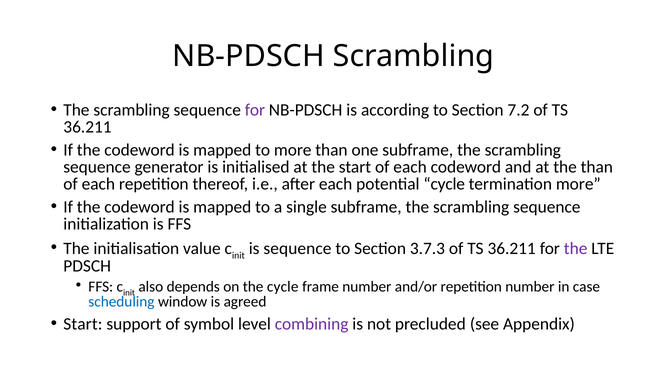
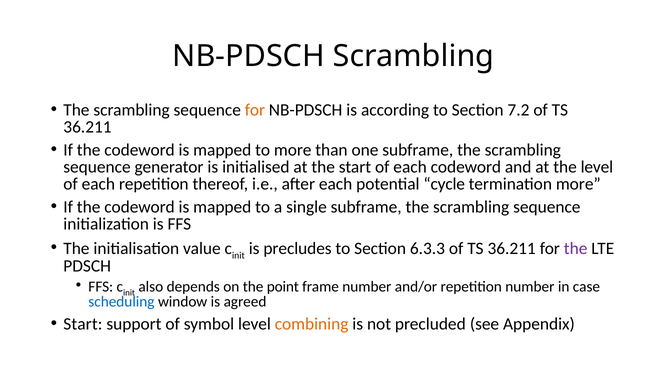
for at (255, 110) colour: purple -> orange
the than: than -> level
is sequence: sequence -> precludes
3.7.3: 3.7.3 -> 6.3.3
the cycle: cycle -> point
combining colour: purple -> orange
